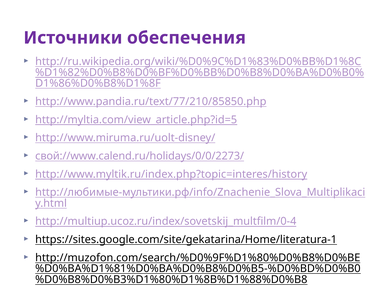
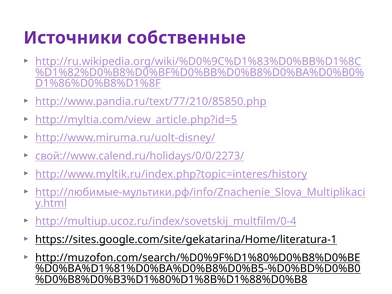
обеспечения: обеспечения -> собственные
